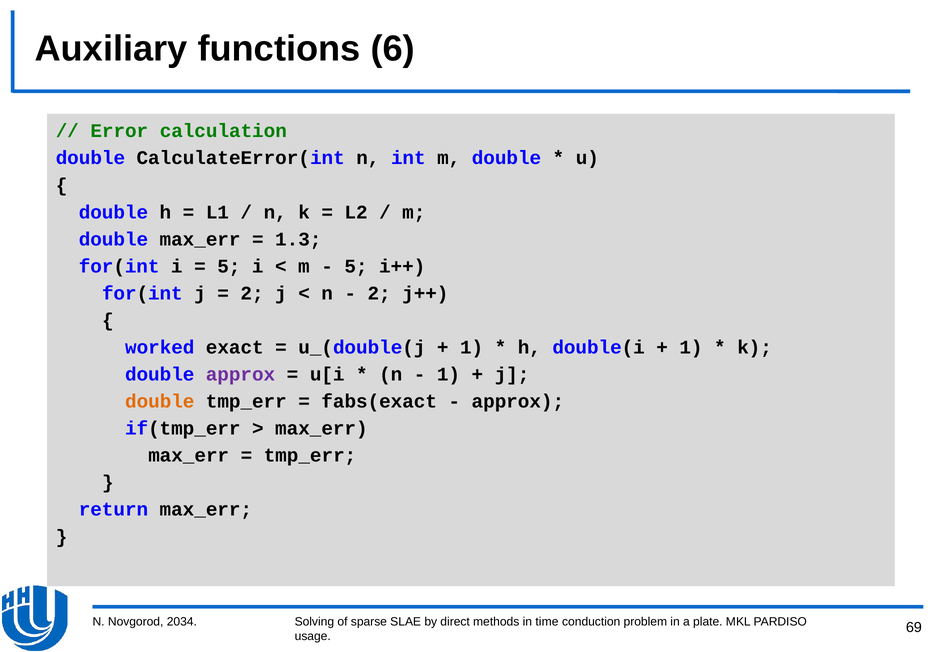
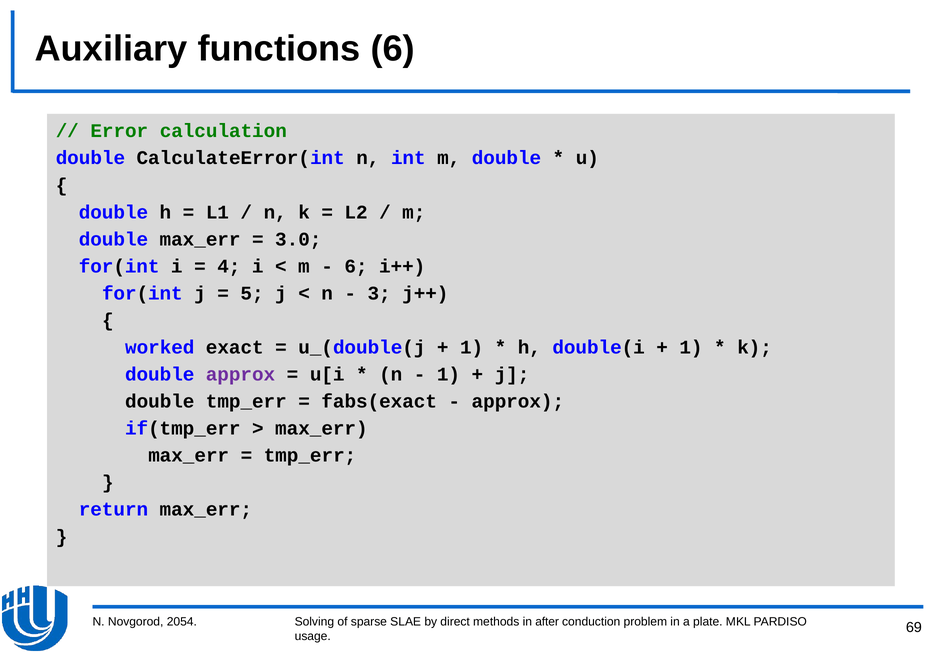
1.3: 1.3 -> 3.0
5 at (229, 266): 5 -> 4
5 at (356, 266): 5 -> 6
2 at (252, 293): 2 -> 5
2 at (379, 293): 2 -> 3
double at (160, 402) colour: orange -> black
2034: 2034 -> 2054
time: time -> after
